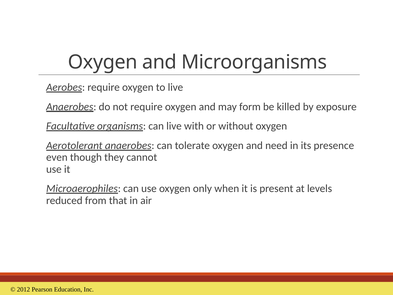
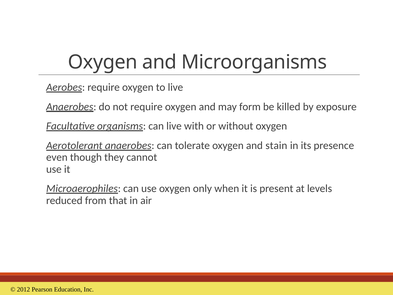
need: need -> stain
